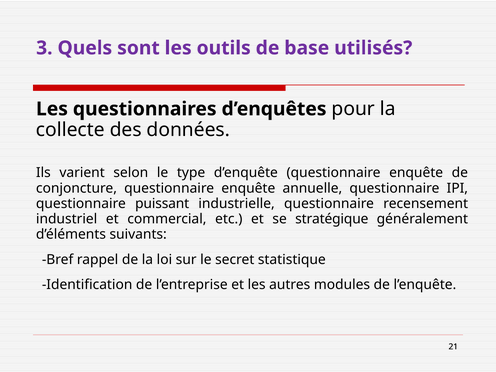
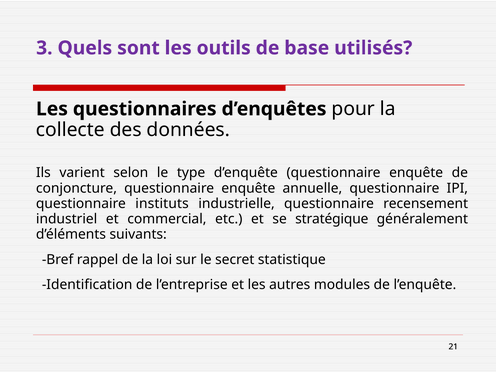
puissant: puissant -> instituts
